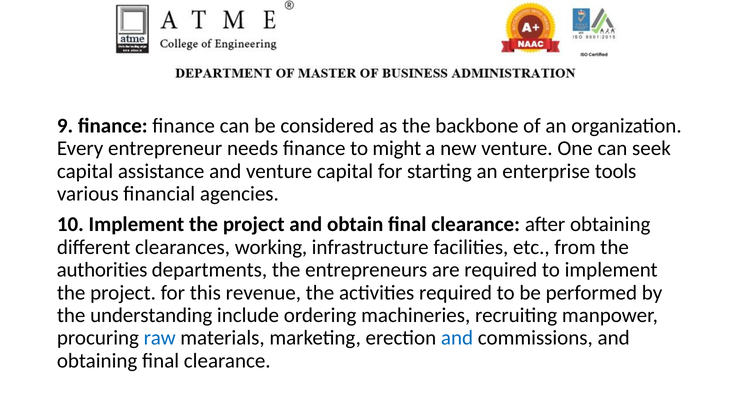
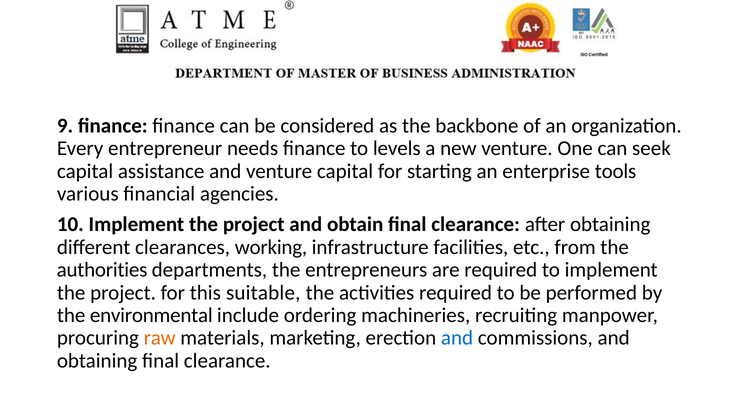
might: might -> levels
revenue: revenue -> suitable
understanding: understanding -> environmental
raw colour: blue -> orange
